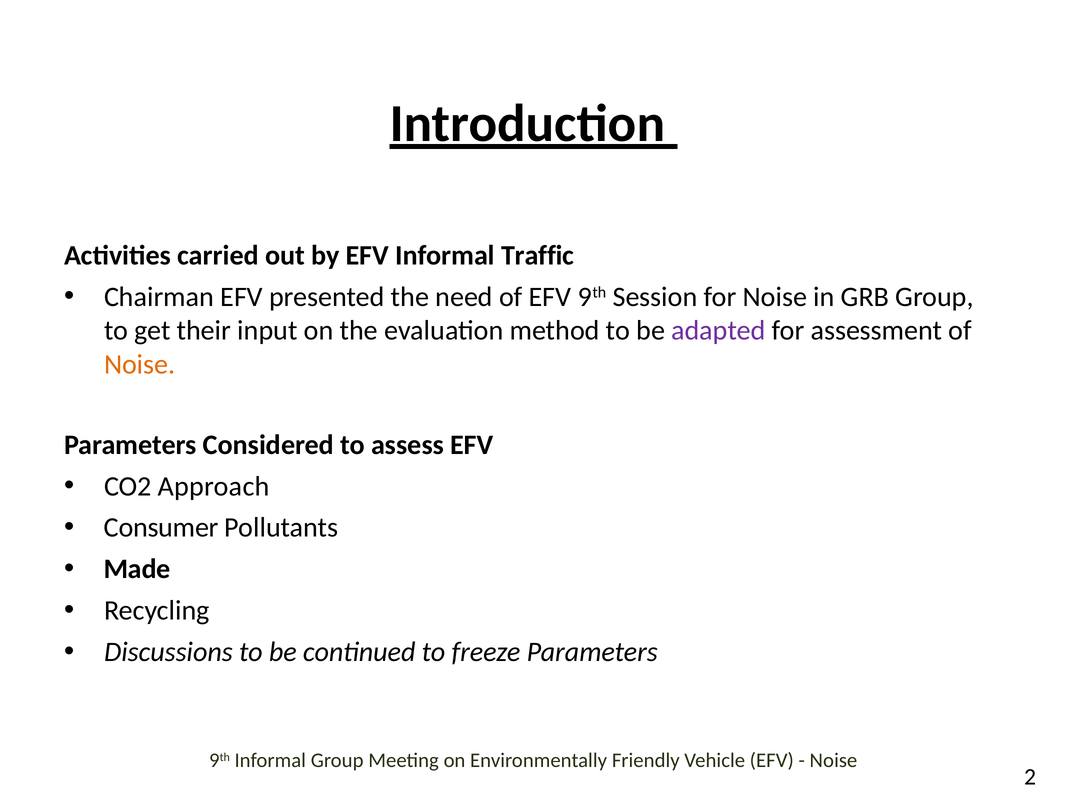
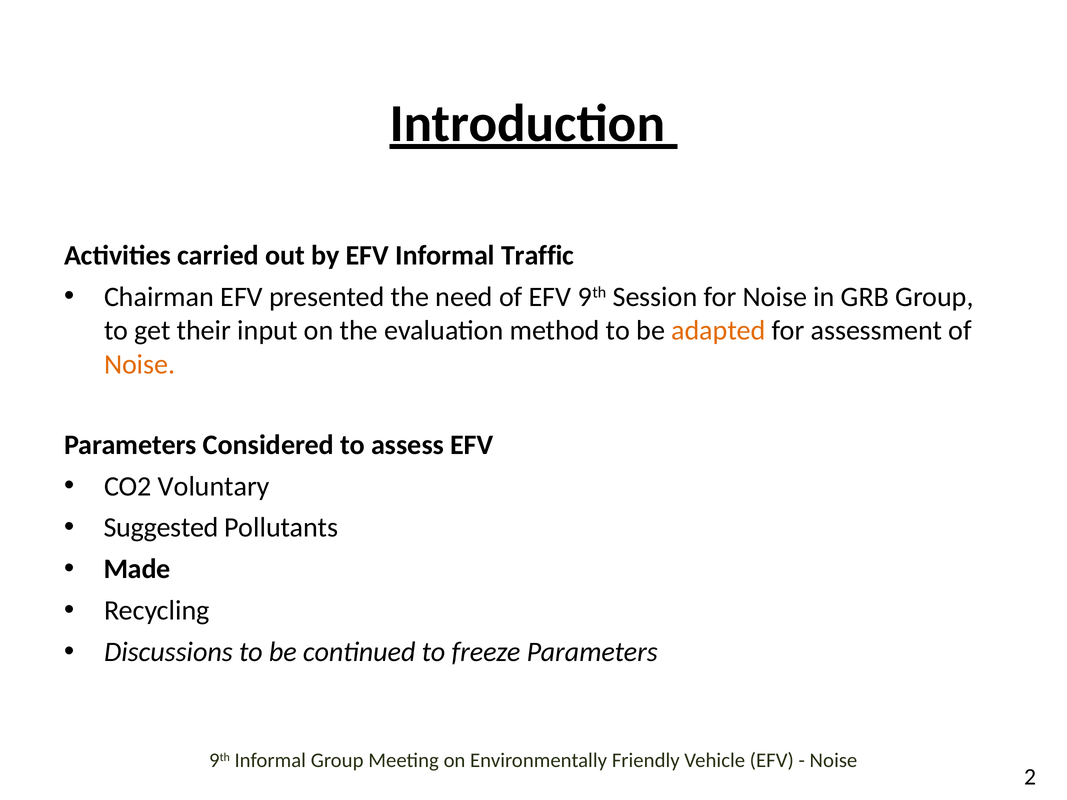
adapted colour: purple -> orange
Approach: Approach -> Voluntary
Consumer: Consumer -> Suggested
